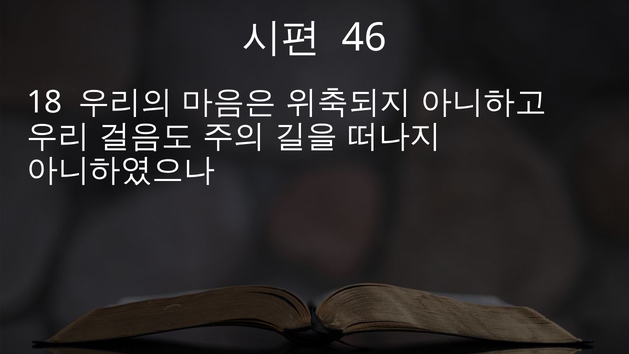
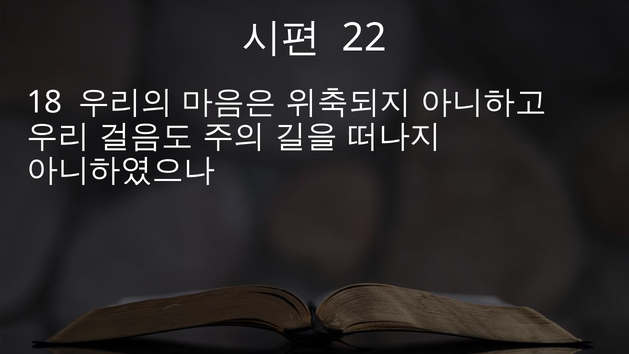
46: 46 -> 22
